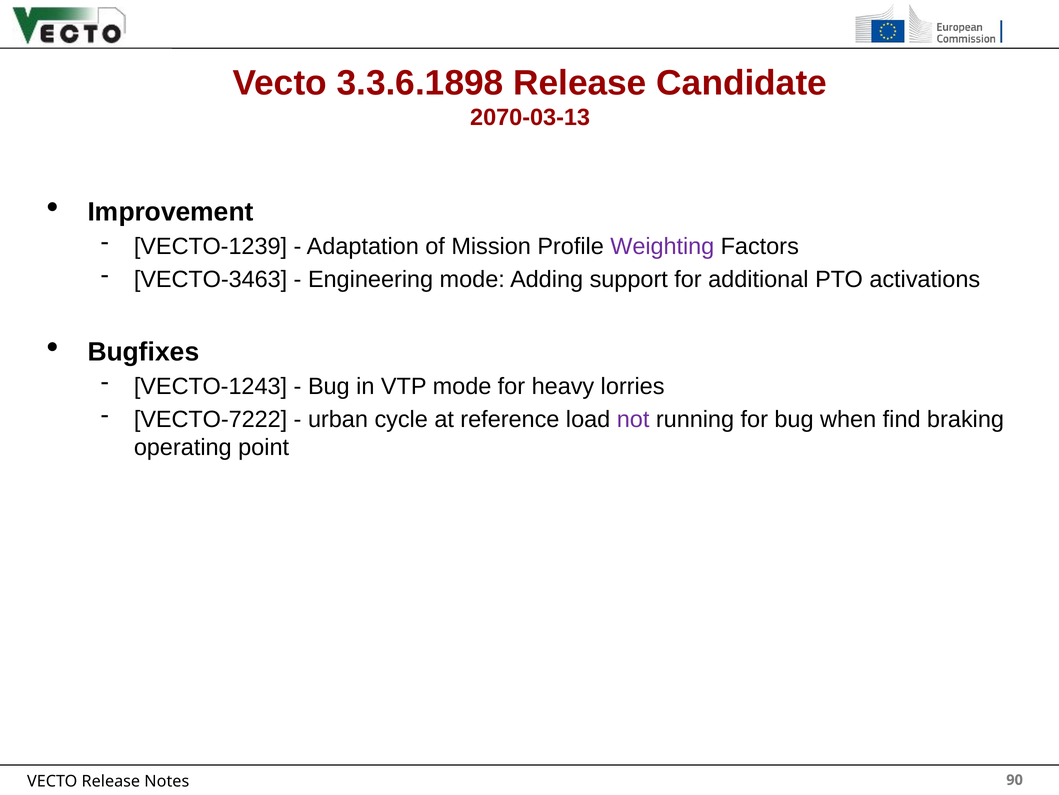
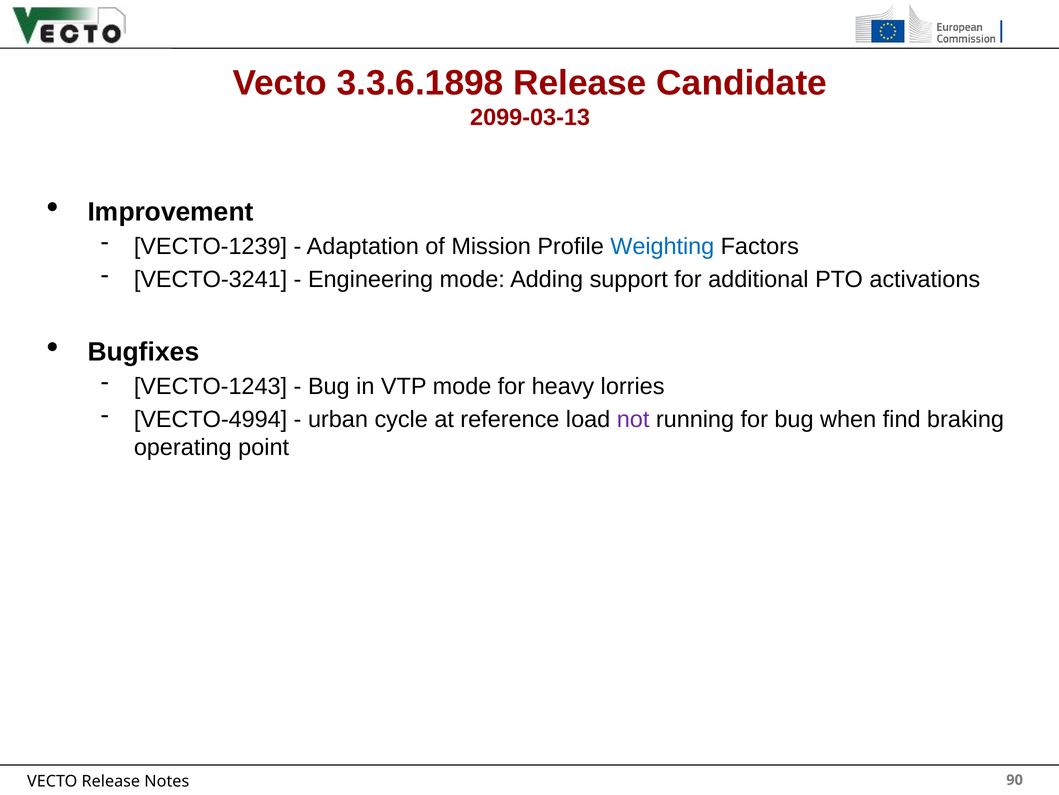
2070-03-13: 2070-03-13 -> 2099-03-13
Weighting colour: purple -> blue
VECTO-3463: VECTO-3463 -> VECTO-3241
VECTO-7222: VECTO-7222 -> VECTO-4994
